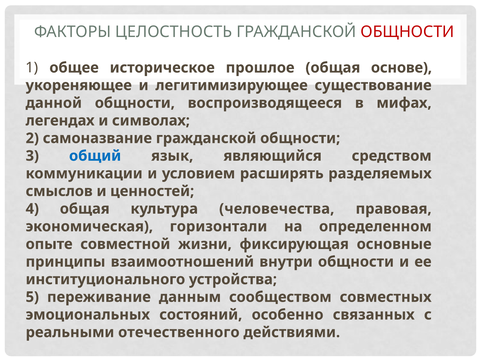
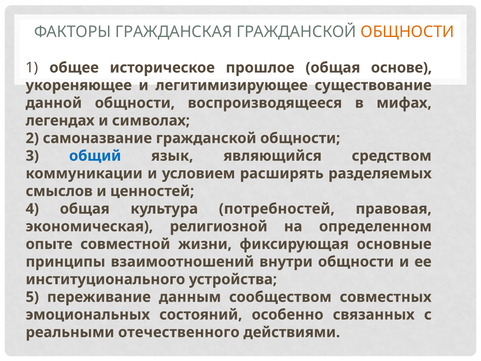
ЦЕЛОСТНОСТЬ: ЦЕЛОСТНОСТЬ -> ГРАЖДАНСКАЯ
ОБЩНОСТИ at (407, 32) colour: red -> orange
человечества: человечества -> потребностей
горизонтали: горизонтали -> религиозной
